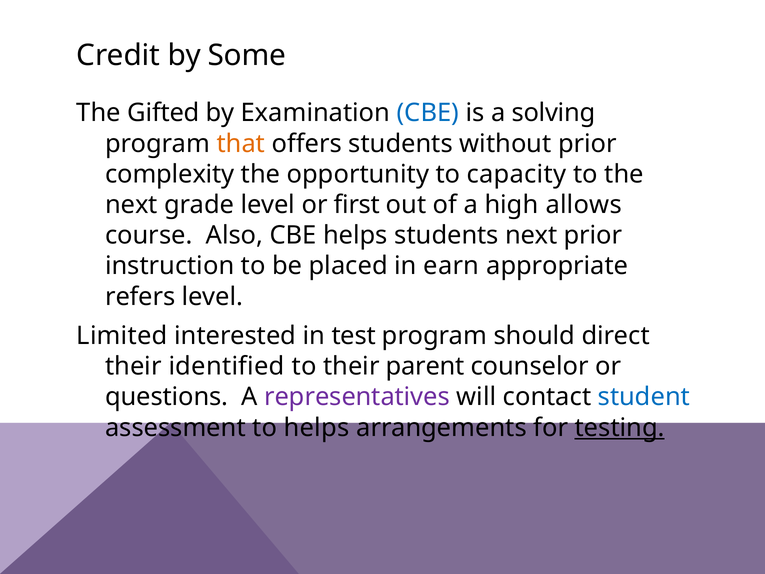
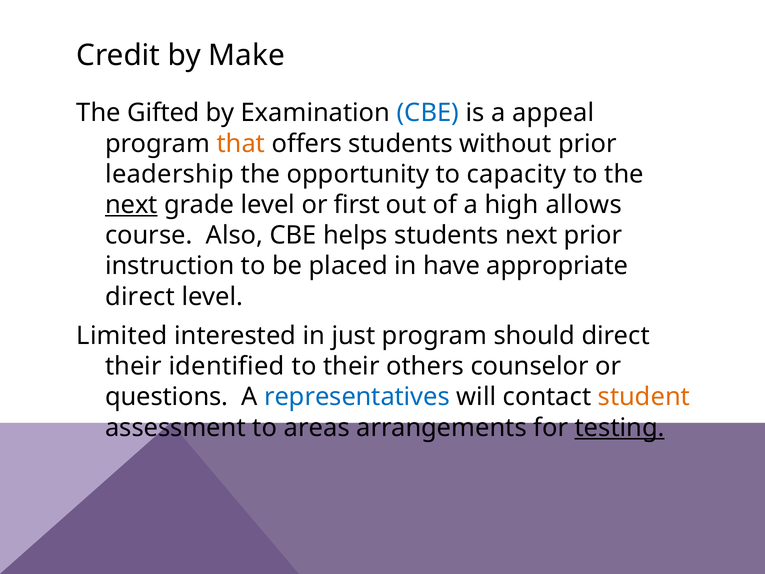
Some: Some -> Make
solving: solving -> appeal
complexity: complexity -> leadership
next at (131, 205) underline: none -> present
earn: earn -> have
refers at (140, 297): refers -> direct
test: test -> just
parent: parent -> others
representatives colour: purple -> blue
student colour: blue -> orange
to helps: helps -> areas
